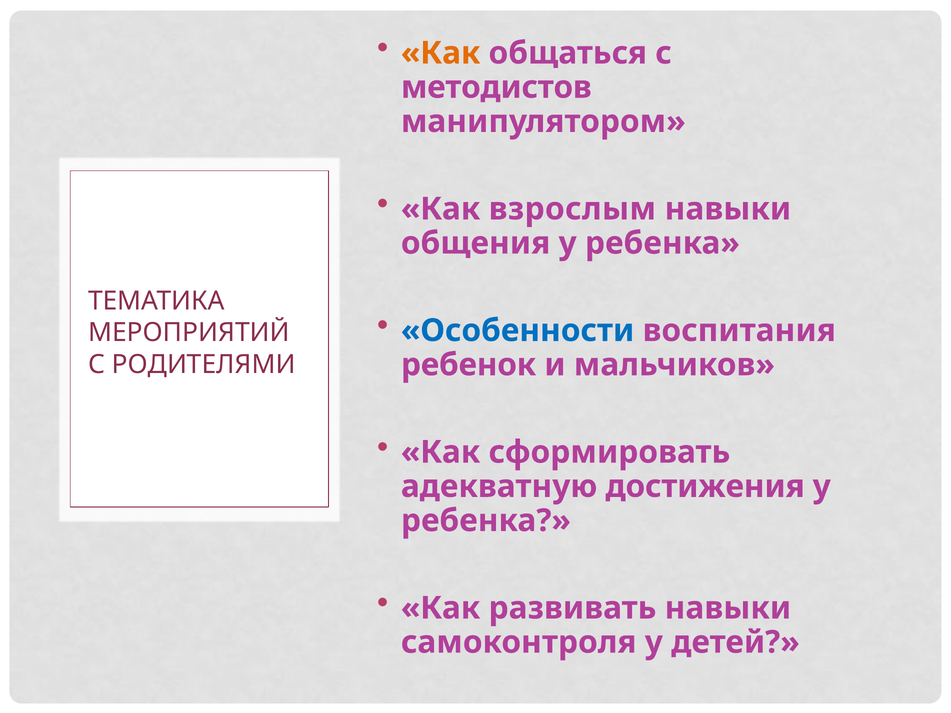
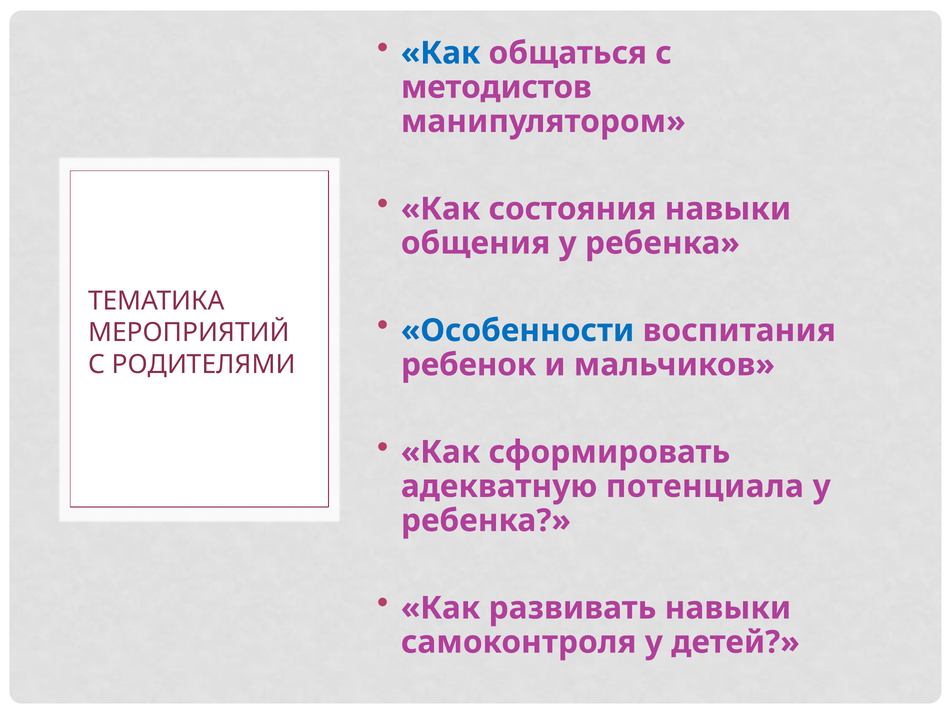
Как at (441, 53) colour: orange -> blue
взрослым: взрослым -> состояния
достижения: достижения -> потенциала
